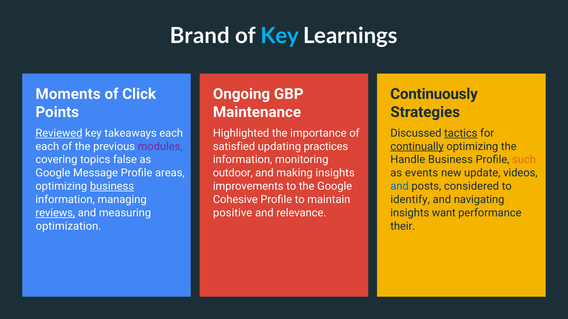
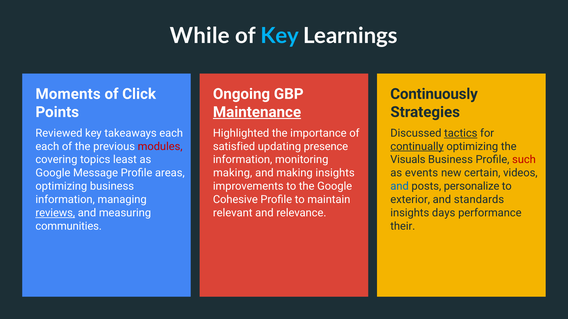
Brand: Brand -> While
Maintenance underline: none -> present
Reviewed underline: present -> none
modules colour: purple -> red
practices: practices -> presence
false: false -> least
Handle: Handle -> Visuals
such colour: orange -> red
outdoor at (233, 173): outdoor -> making
update: update -> certain
business at (112, 187) underline: present -> none
considered: considered -> personalize
identify: identify -> exterior
navigating: navigating -> standards
positive: positive -> relevant
want: want -> days
optimization: optimization -> communities
